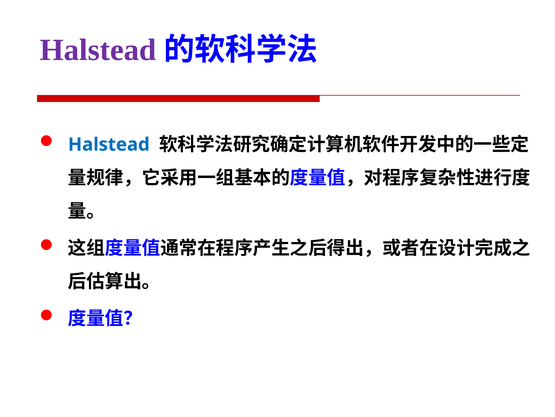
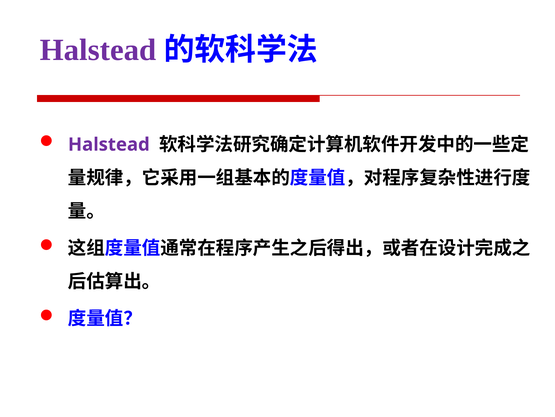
Halstead at (109, 144) colour: blue -> purple
